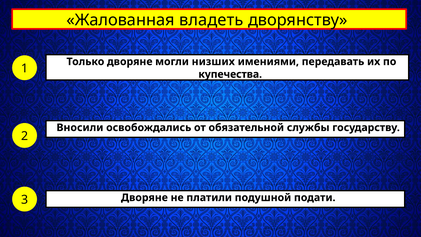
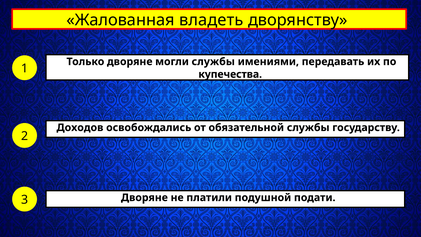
могли низших: низших -> службы
Вносили: Вносили -> Доходов
